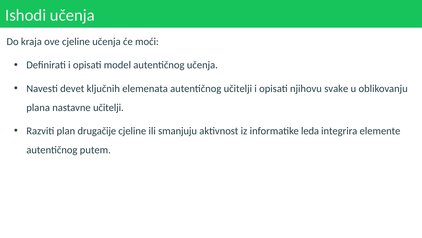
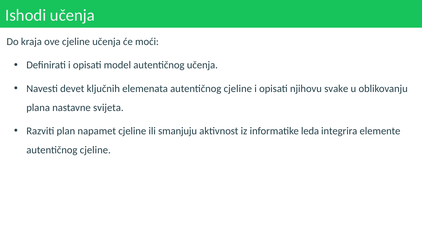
elemenata autentičnog učitelji: učitelji -> cjeline
nastavne učitelji: učitelji -> svijeta
drugačije: drugačije -> napamet
putem at (95, 150): putem -> cjeline
